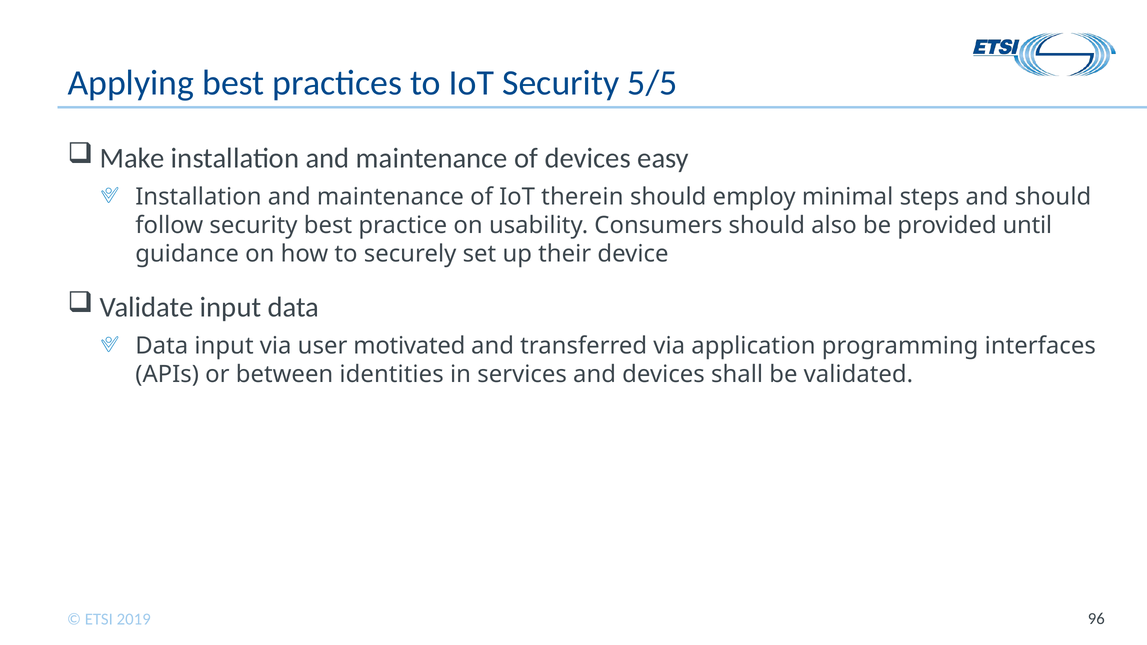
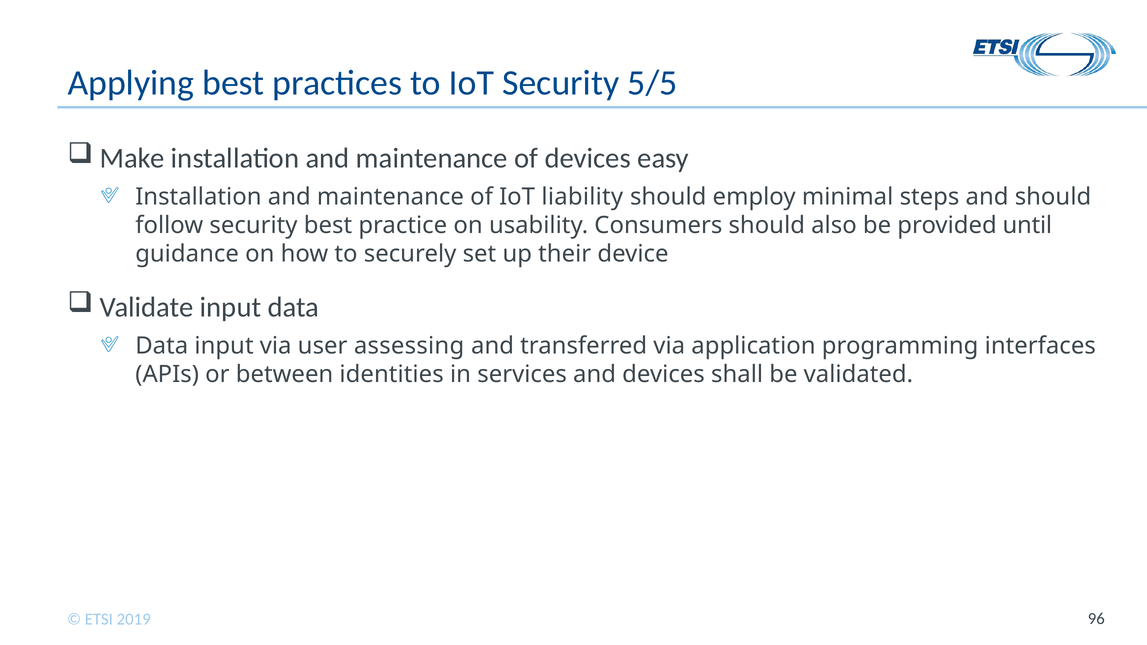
therein: therein -> liability
motivated: motivated -> assessing
